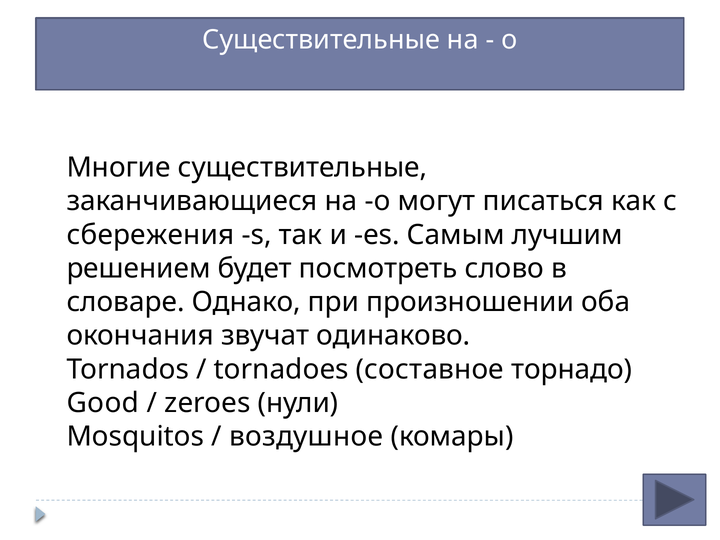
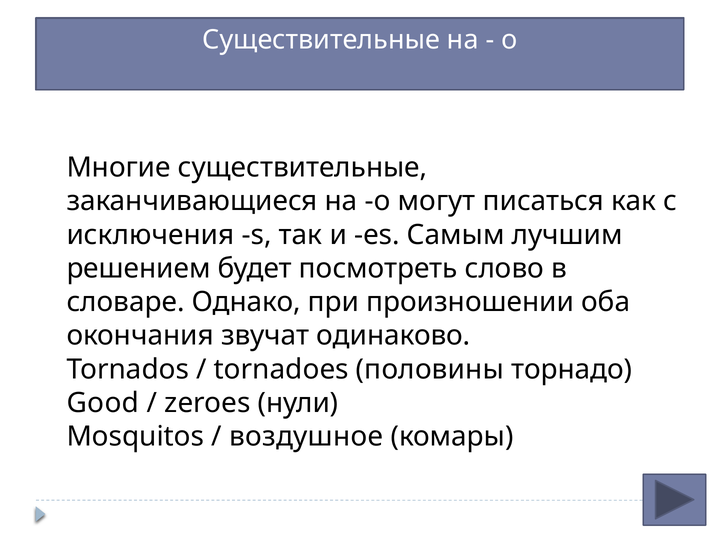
сбережения: сбережения -> исключения
составное: составное -> половины
